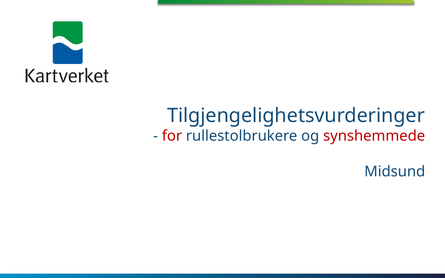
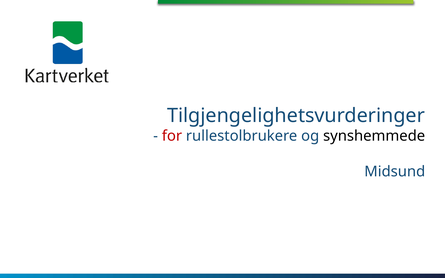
synshemmede colour: red -> black
